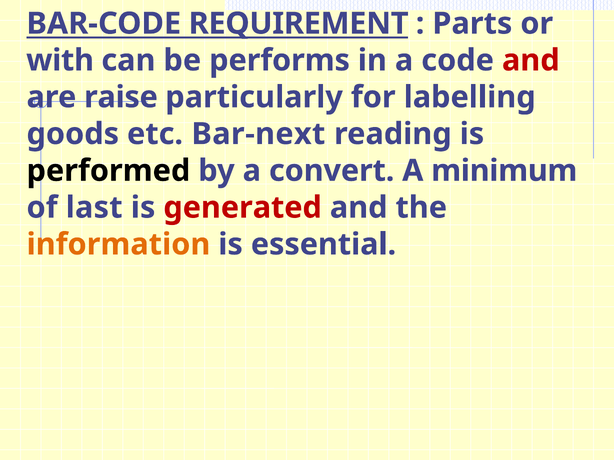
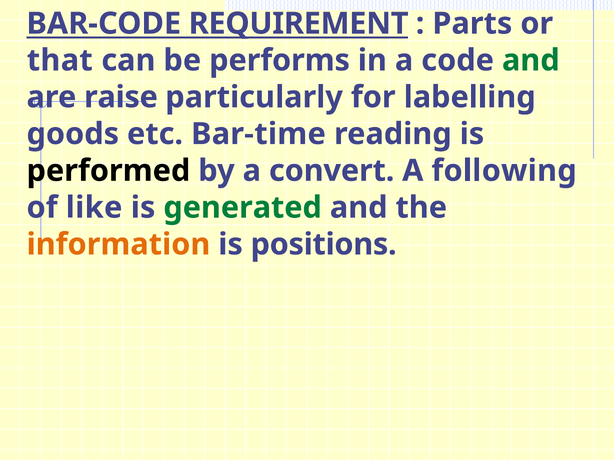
with: with -> that
and at (531, 60) colour: red -> green
Bar-next: Bar-next -> Bar-time
minimum: minimum -> following
last: last -> like
generated colour: red -> green
essential: essential -> positions
